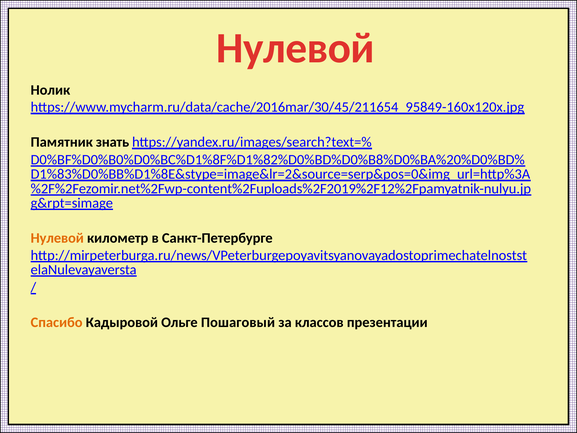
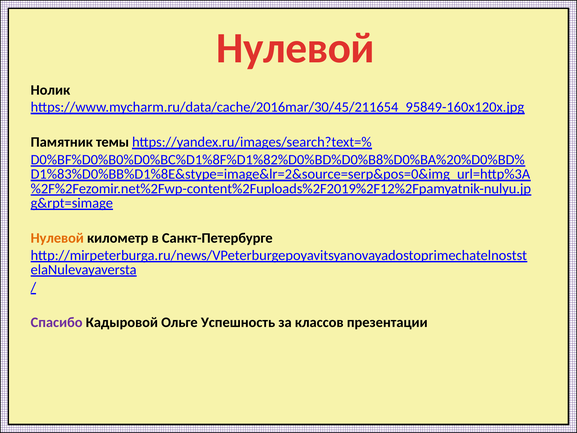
знать: знать -> темы
Спасибо colour: orange -> purple
Пошаговый: Пошаговый -> Успешность
